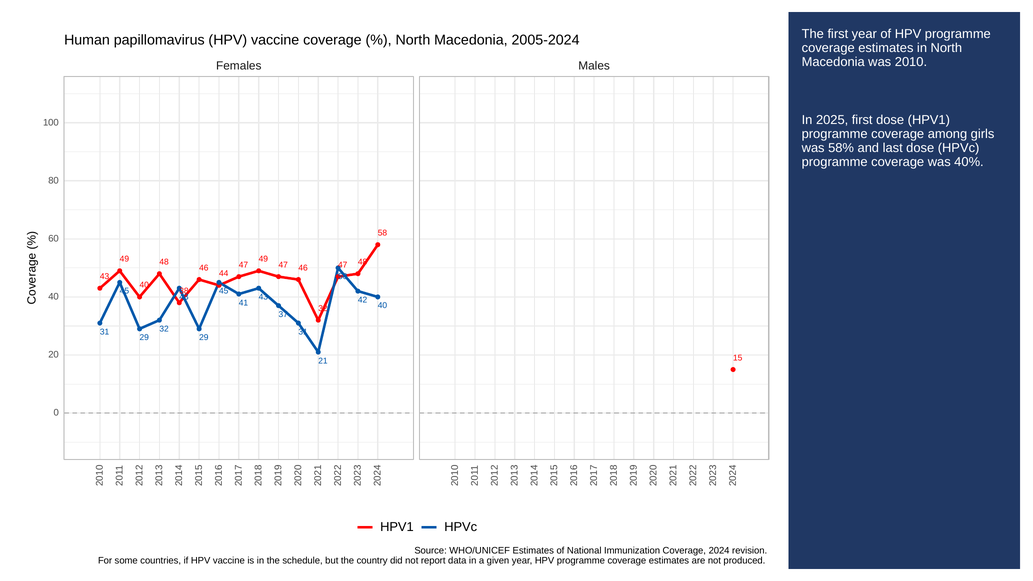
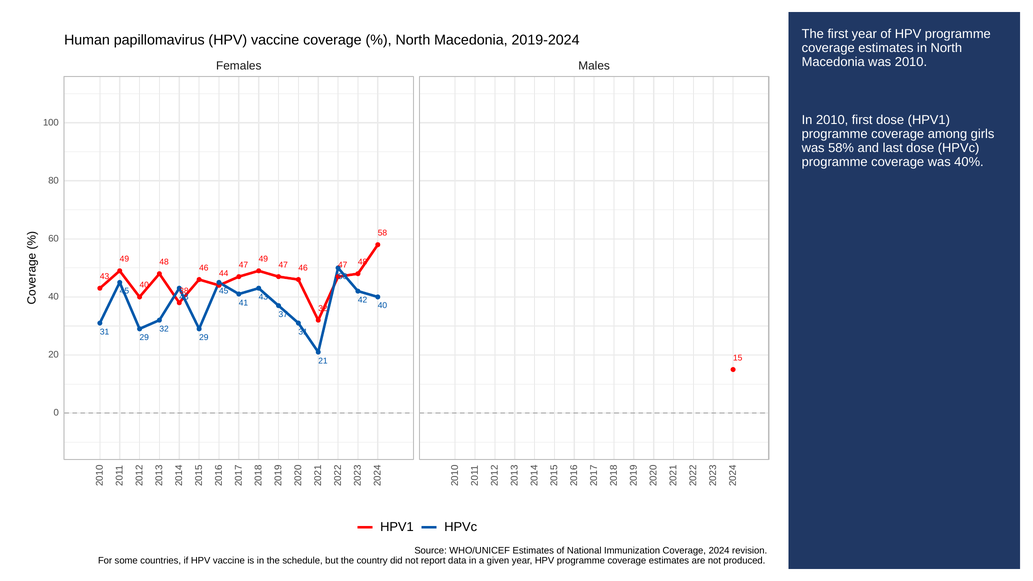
2005-2024: 2005-2024 -> 2019-2024
In 2025: 2025 -> 2010
